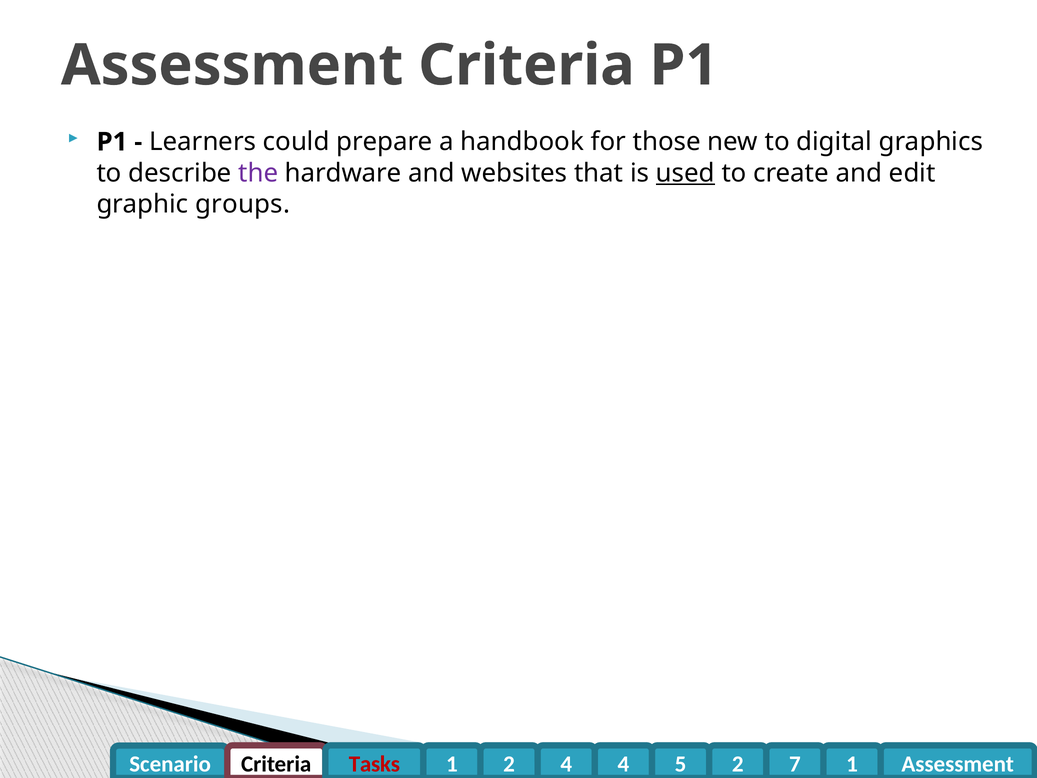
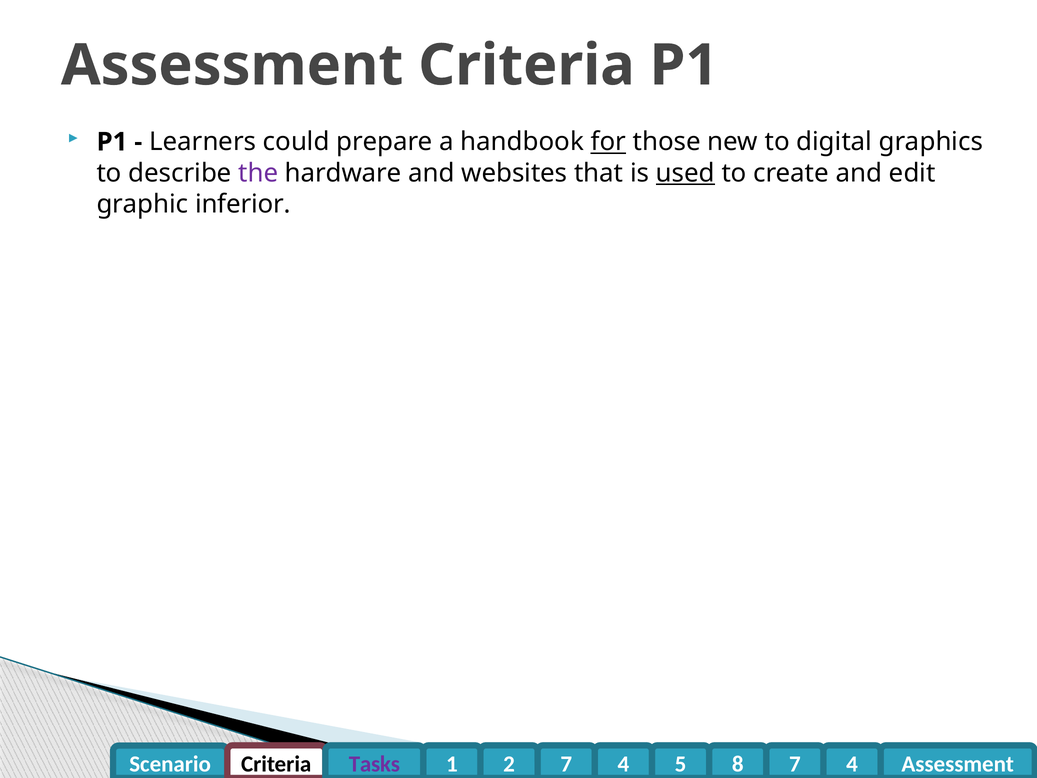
for underline: none -> present
groups: groups -> inferior
2 4: 4 -> 7
5 2: 2 -> 8
1 at (852, 764): 1 -> 4
Tasks colour: red -> purple
